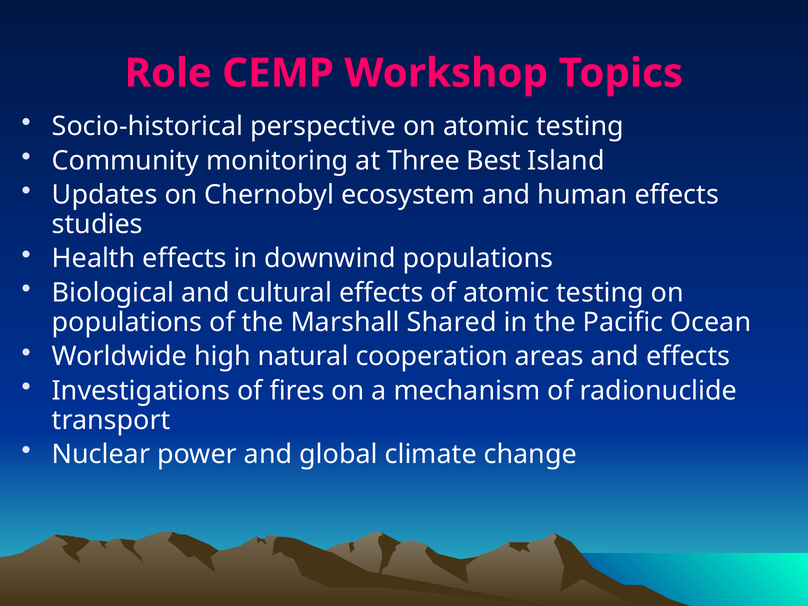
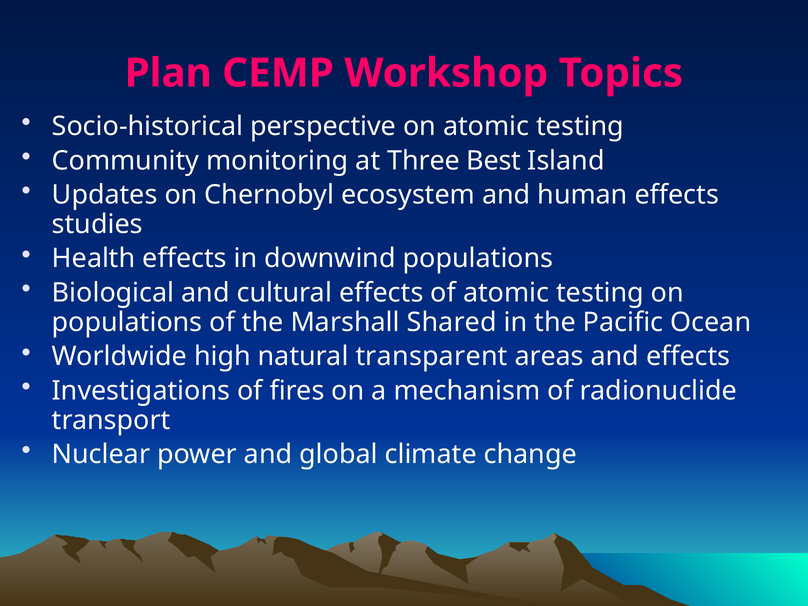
Role: Role -> Plan
cooperation: cooperation -> transparent
